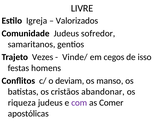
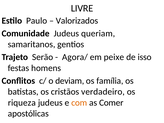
Igreja: Igreja -> Paulo
sofredor: sofredor -> queriam
Vezes: Vezes -> Serão
Vinde/: Vinde/ -> Agora/
cegos: cegos -> peixe
manso: manso -> família
abandonar: abandonar -> verdadeiro
com colour: purple -> orange
